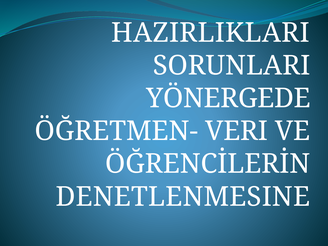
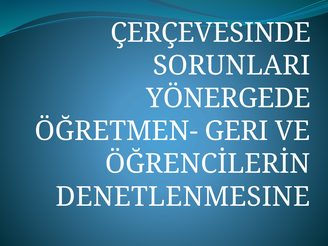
HAZIRLIKLARI: HAZIRLIKLARI -> ÇERÇEVESINDE
VERI: VERI -> GERI
